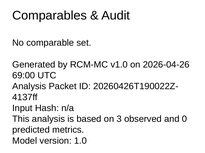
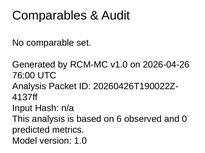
69:00: 69:00 -> 76:00
3: 3 -> 6
